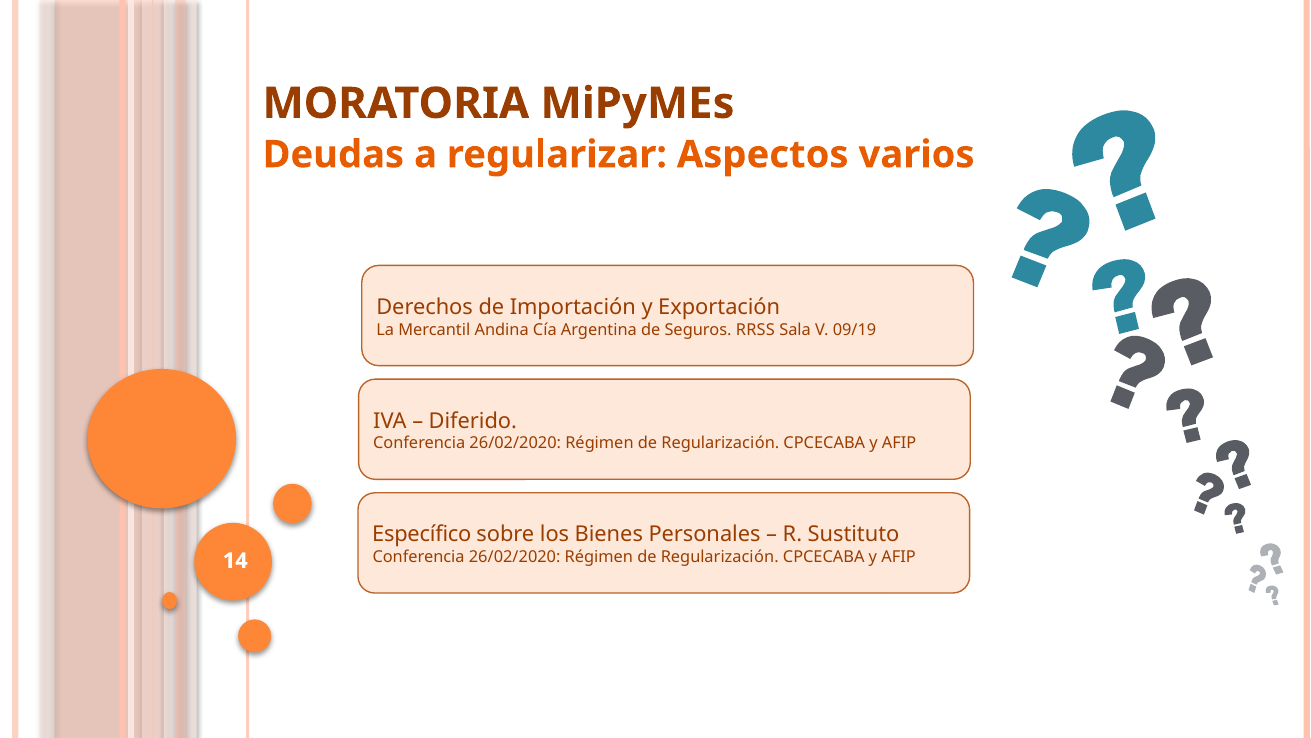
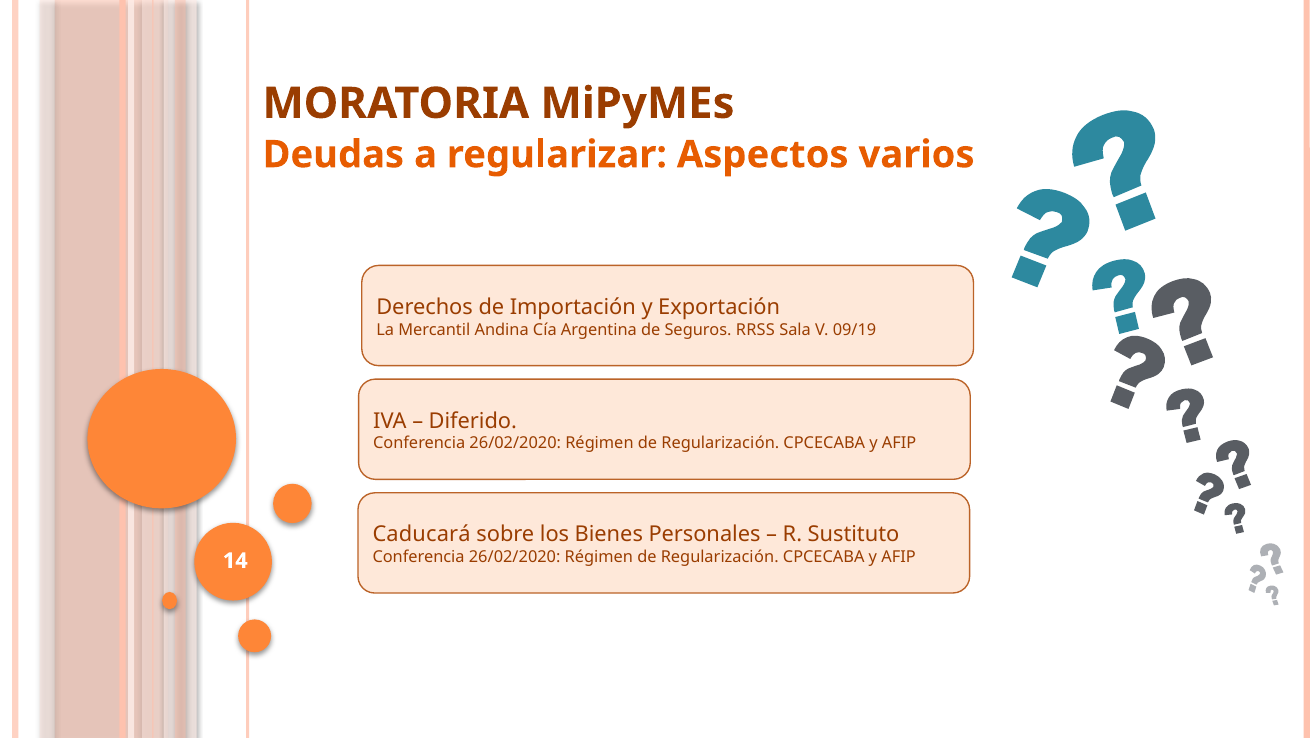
Específico: Específico -> Caducará
